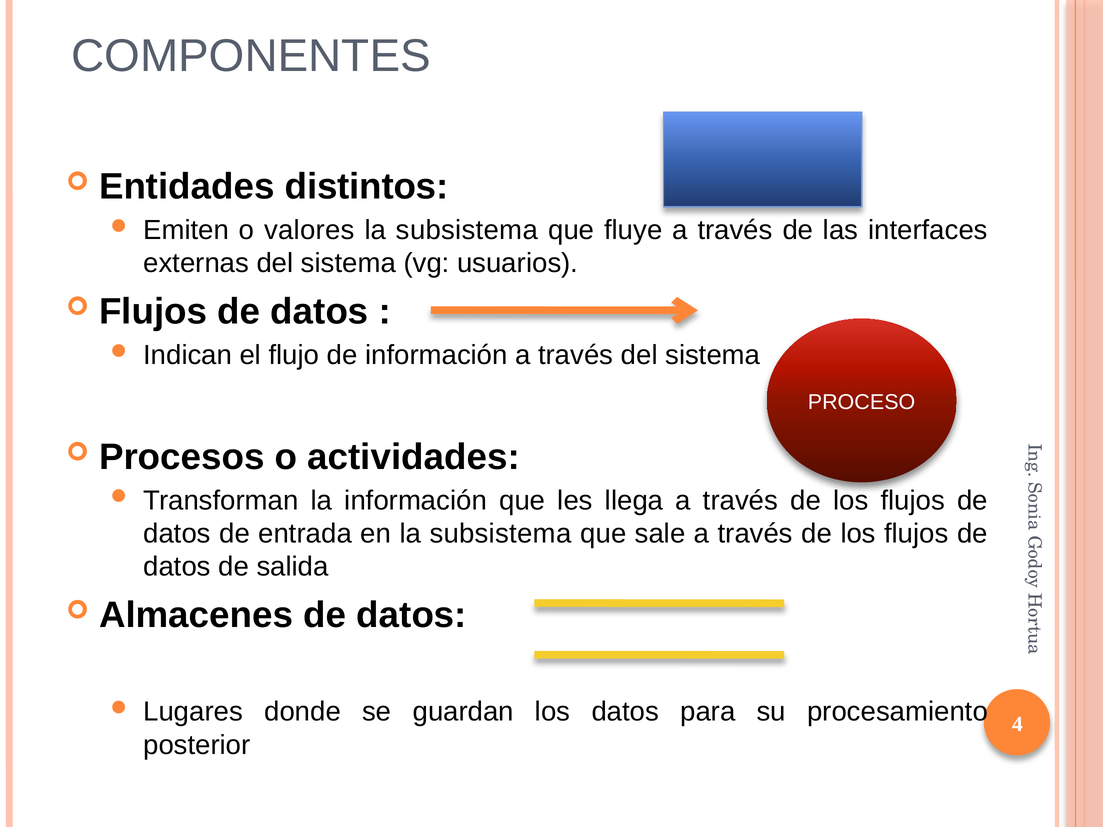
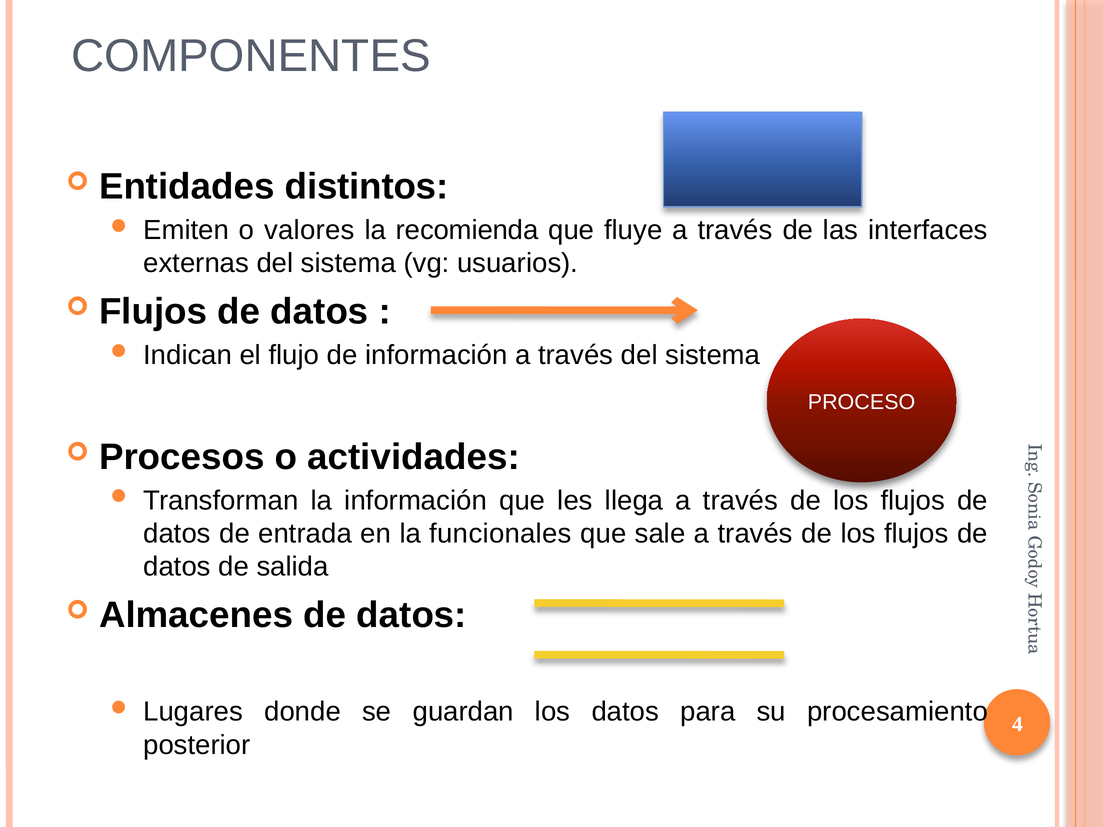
subsistema at (467, 230): subsistema -> recomienda
en la subsistema: subsistema -> funcionales
